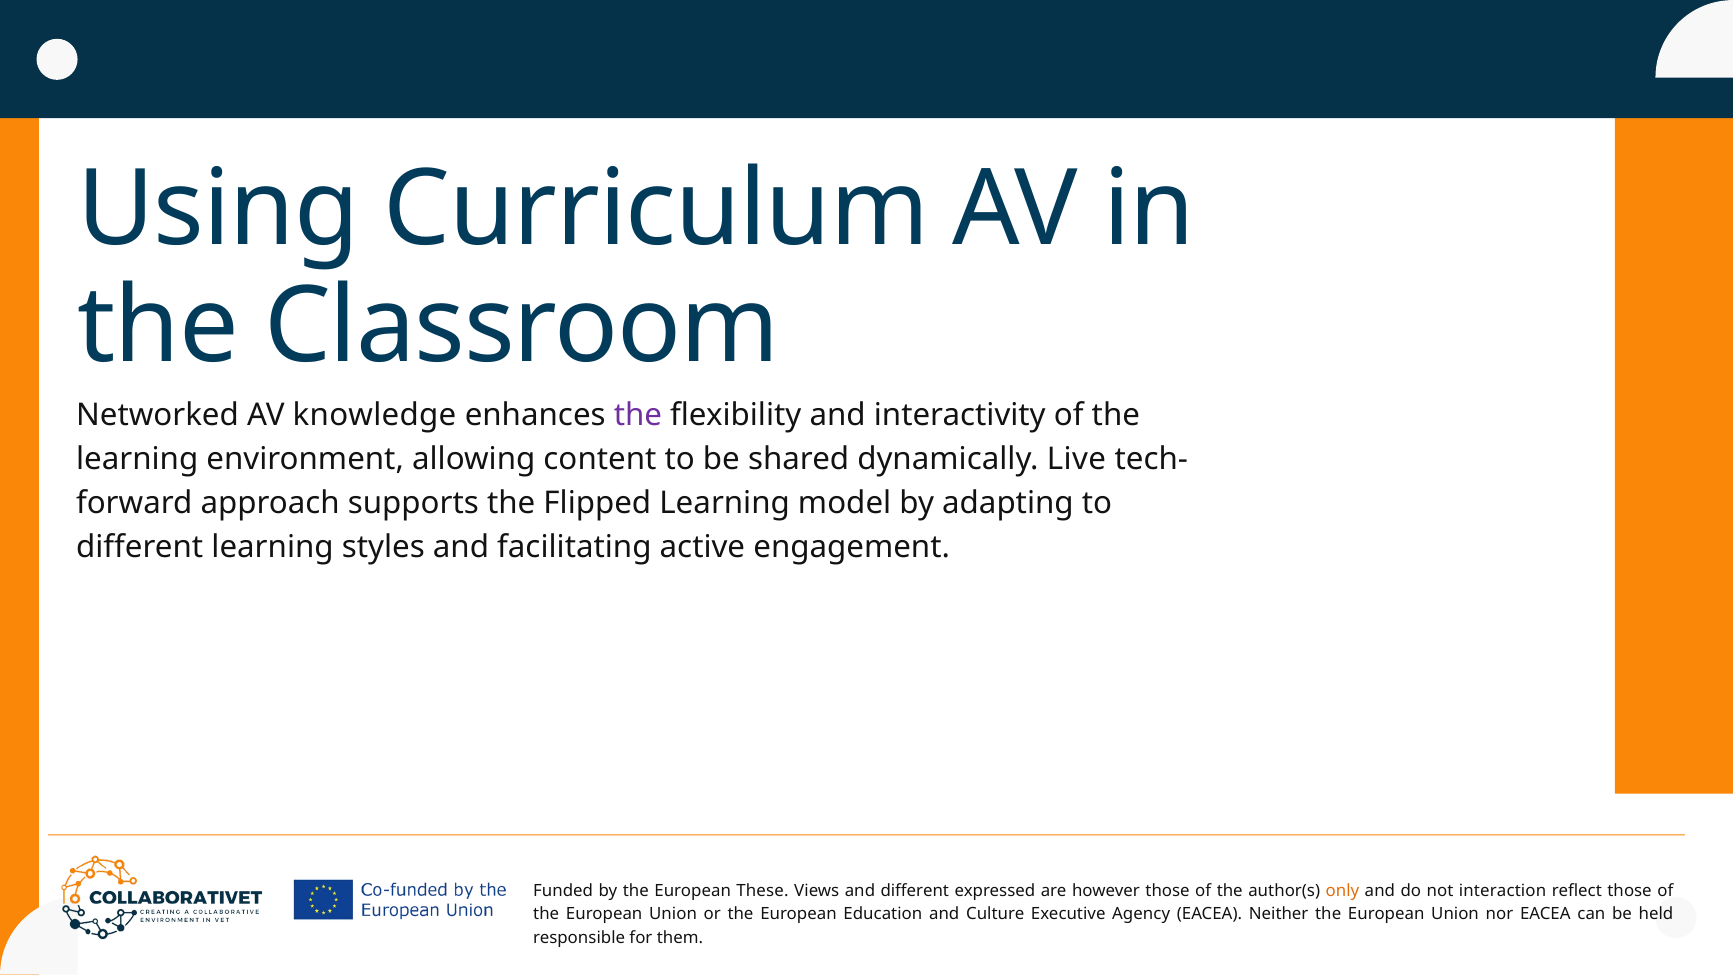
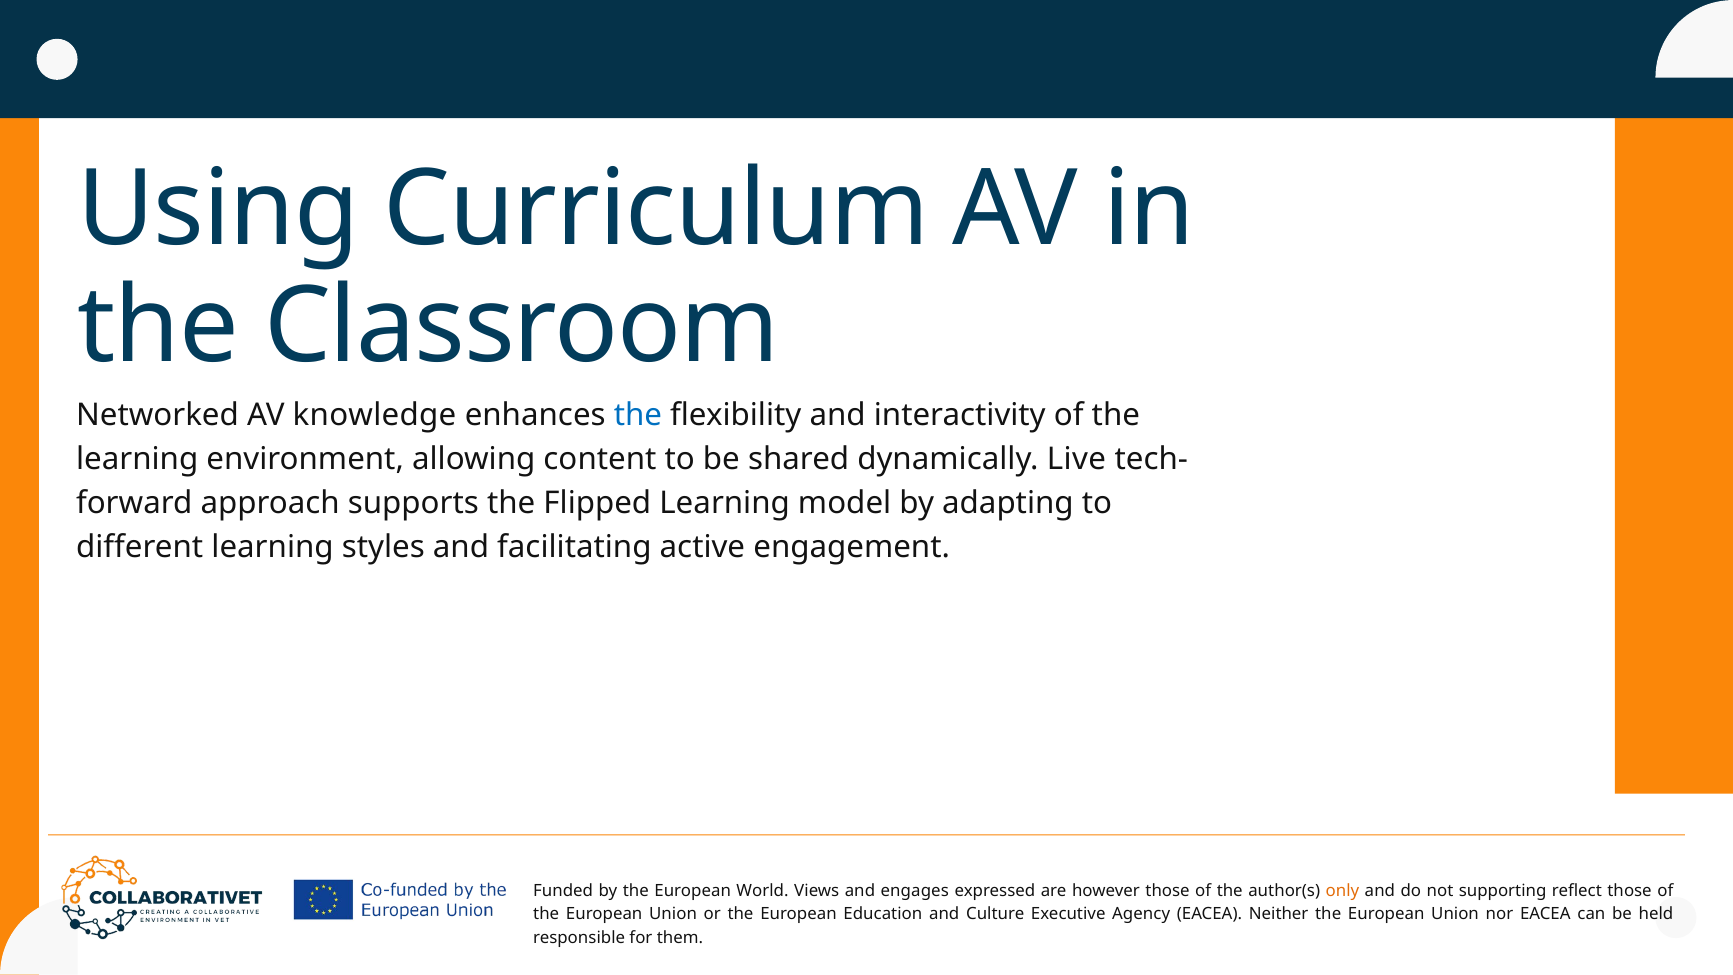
the at (638, 415) colour: purple -> blue
These: These -> World
and different: different -> engages
interaction: interaction -> supporting
